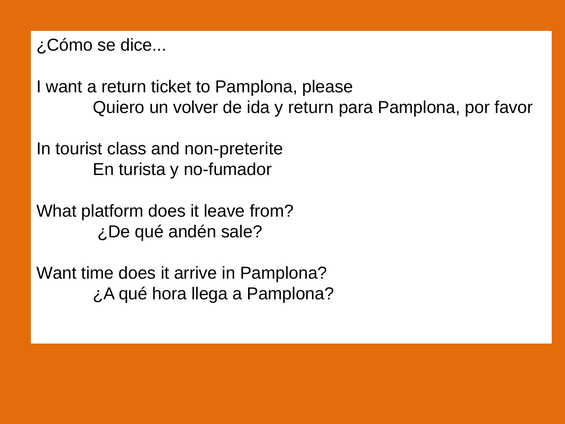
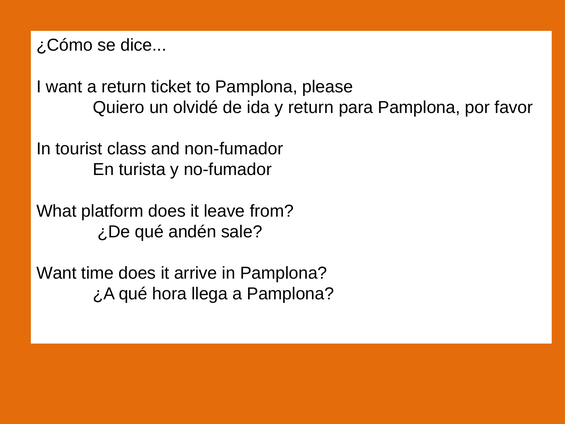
volver: volver -> olvidé
non-preterite: non-preterite -> non-fumador
